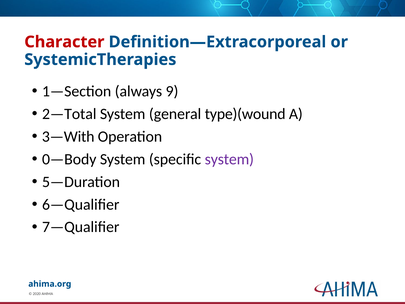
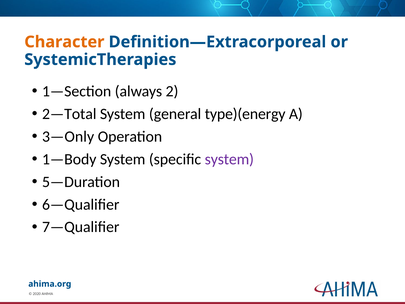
Character colour: red -> orange
9: 9 -> 2
type)(wound: type)(wound -> type)(energy
3—With: 3—With -> 3—Only
0—Body: 0—Body -> 1—Body
